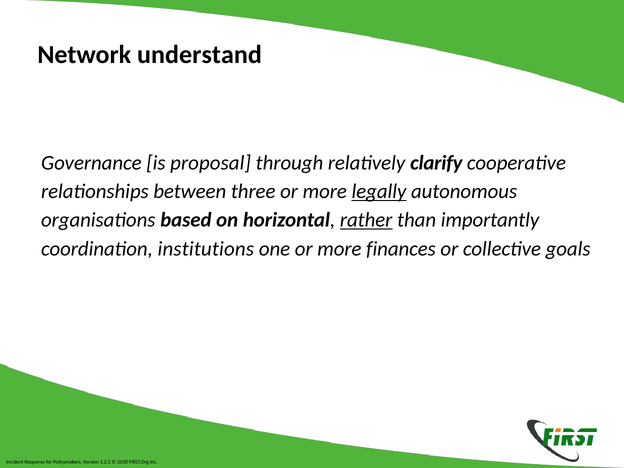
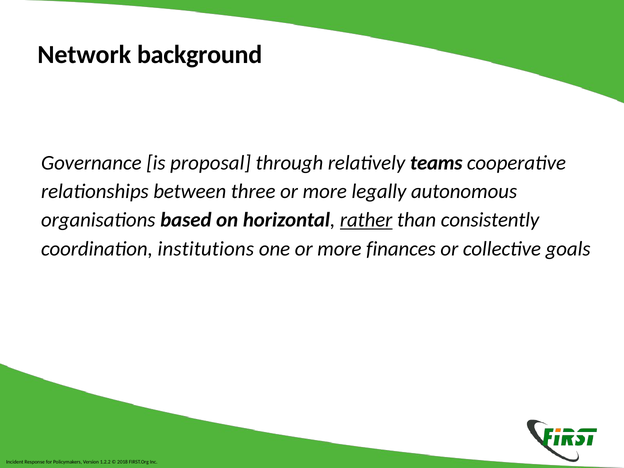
understand: understand -> background
clarify: clarify -> teams
legally underline: present -> none
importantly: importantly -> consistently
